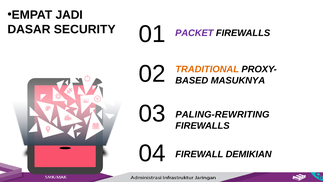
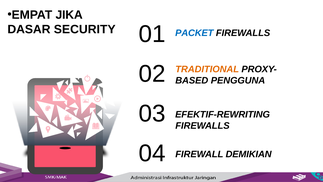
JADI: JADI -> JIKA
PACKET colour: purple -> blue
MASUKNYA: MASUKNYA -> PENGGUNA
PALING-REWRITING: PALING-REWRITING -> EFEKTIF-REWRITING
